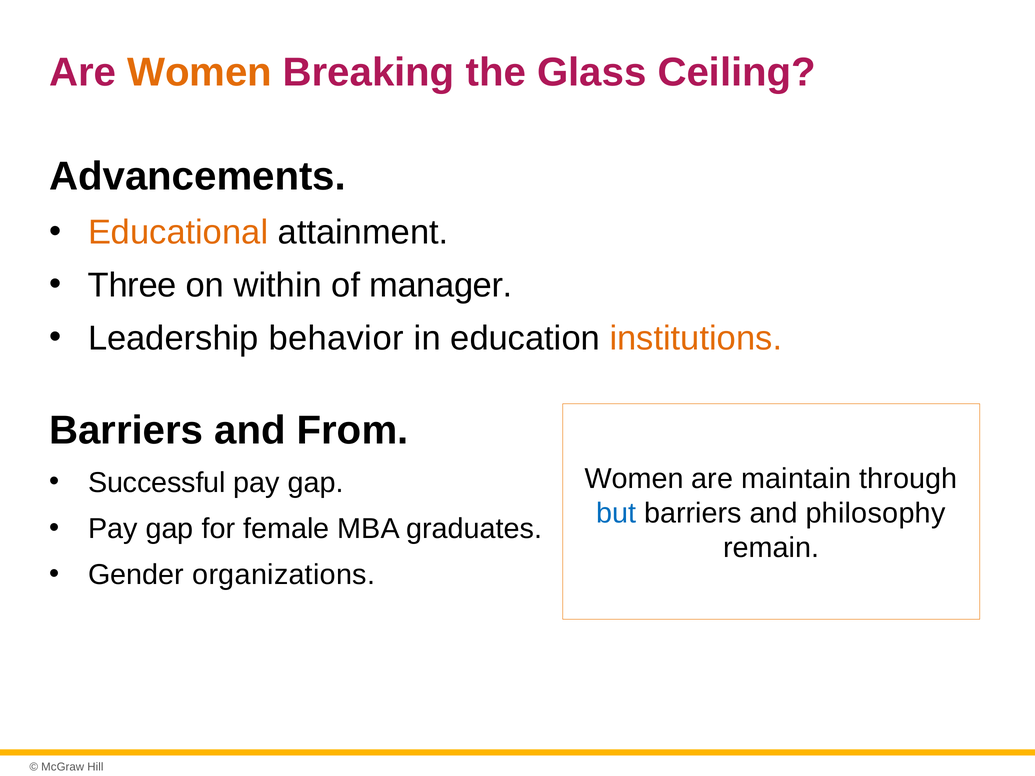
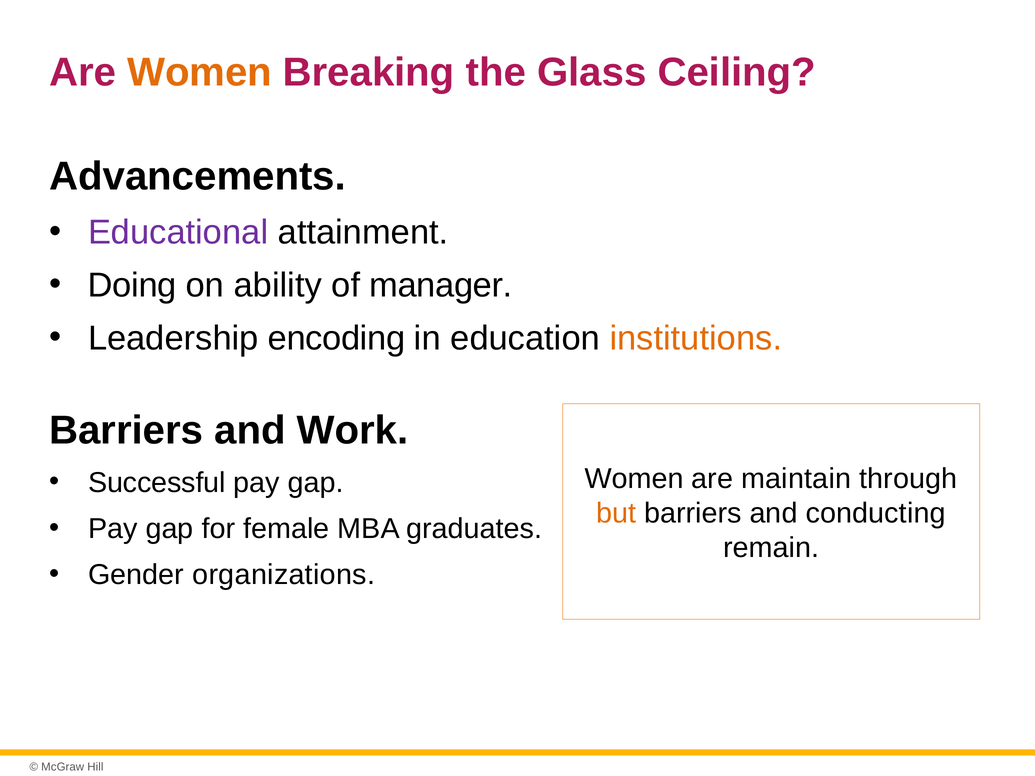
Educational colour: orange -> purple
Three: Three -> Doing
within: within -> ability
behavior: behavior -> encoding
From: From -> Work
but colour: blue -> orange
philosophy: philosophy -> conducting
